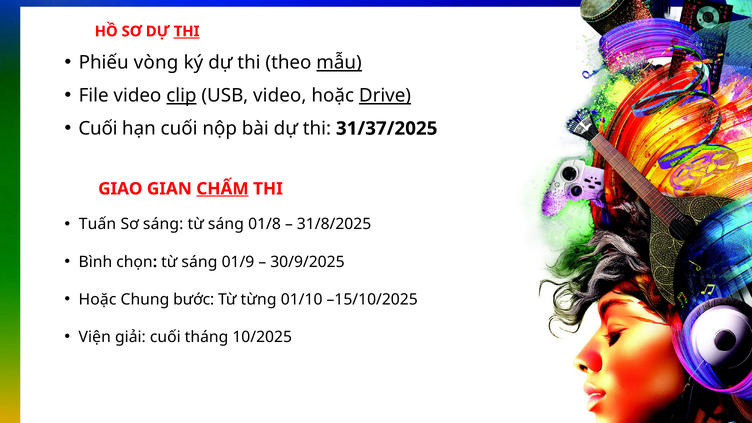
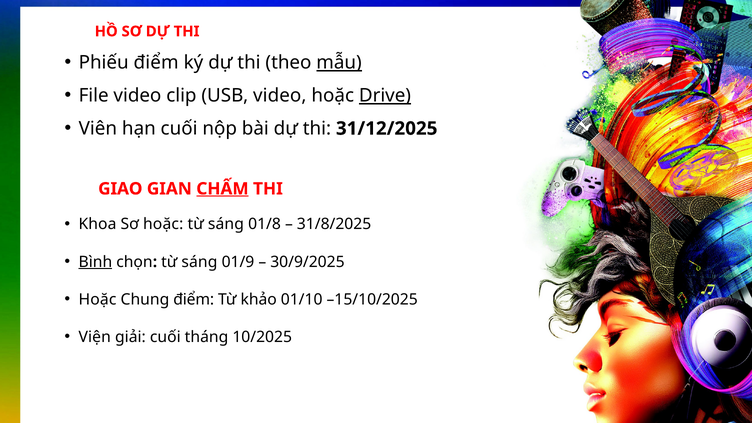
THI at (187, 31) underline: present -> none
Phiếu vòng: vòng -> điểm
clip underline: present -> none
Cuối at (98, 129): Cuối -> Viên
31/37/2025: 31/37/2025 -> 31/12/2025
Tuấn: Tuấn -> Khoa
Sơ sáng: sáng -> hoặc
Bình underline: none -> present
Chung bước: bước -> điểm
từng: từng -> khảo
